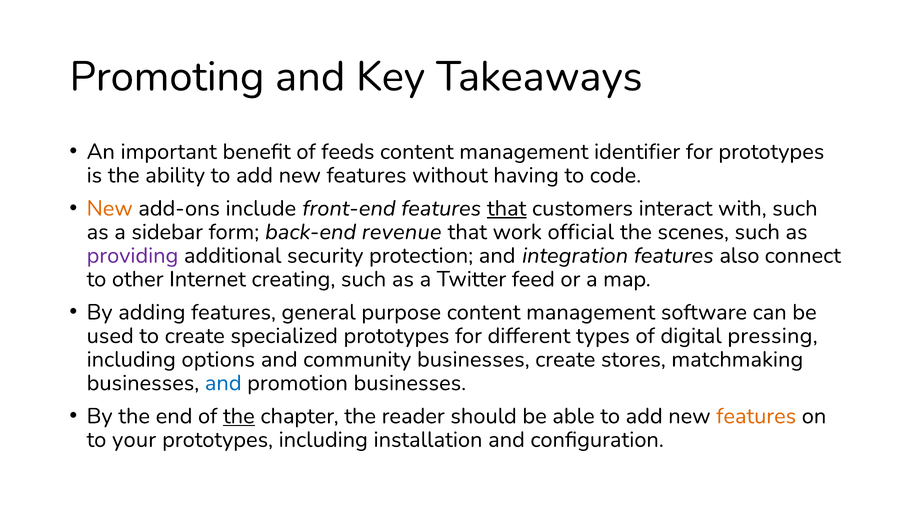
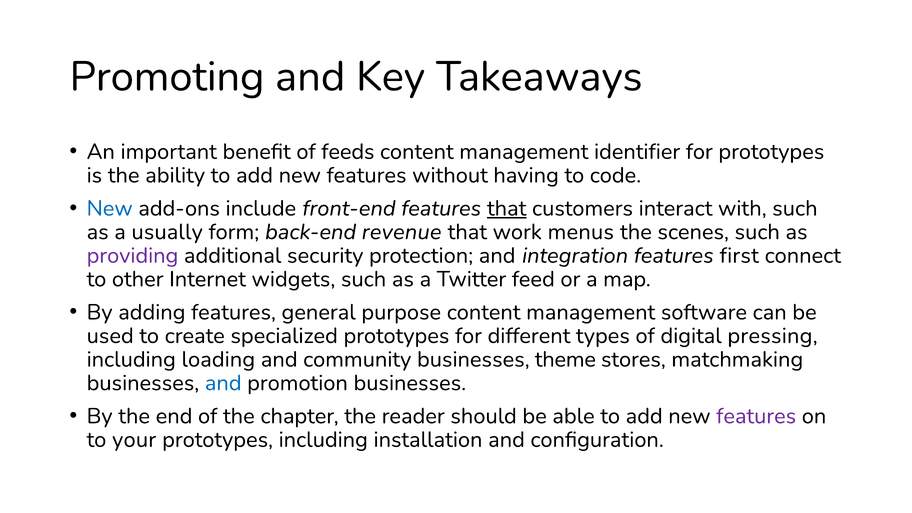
New at (110, 208) colour: orange -> blue
sidebar: sidebar -> usually
official: official -> menus
also: also -> first
creating: creating -> widgets
options: options -> loading
businesses create: create -> theme
the at (239, 416) underline: present -> none
features at (756, 416) colour: orange -> purple
